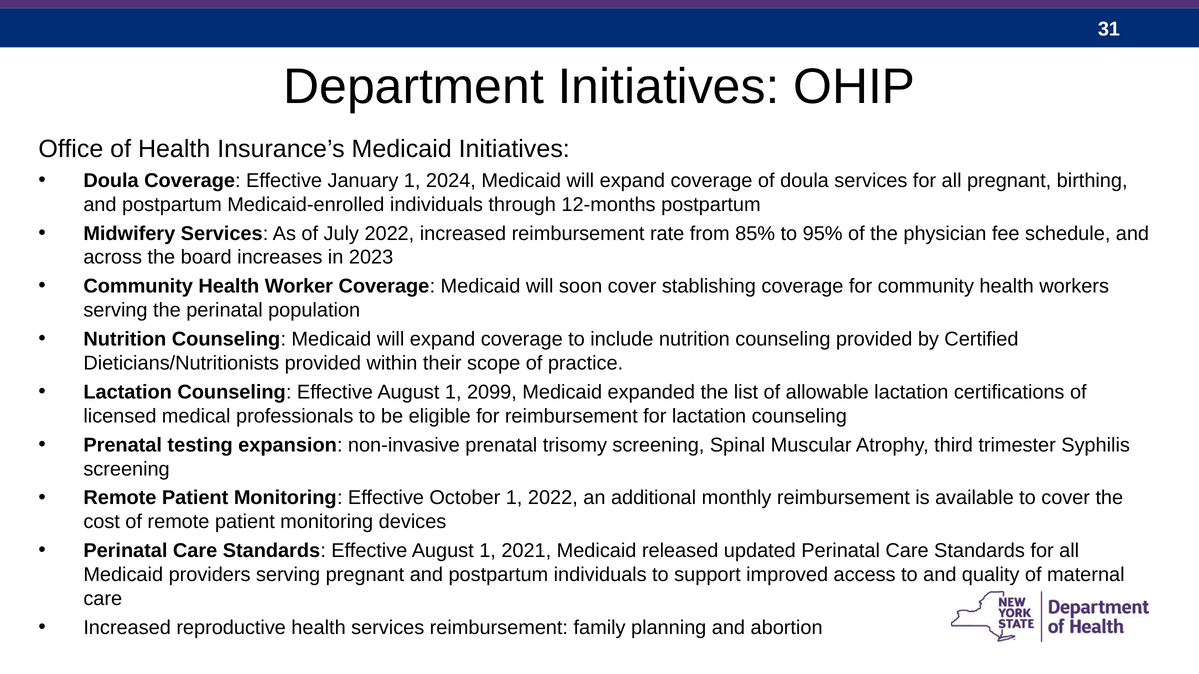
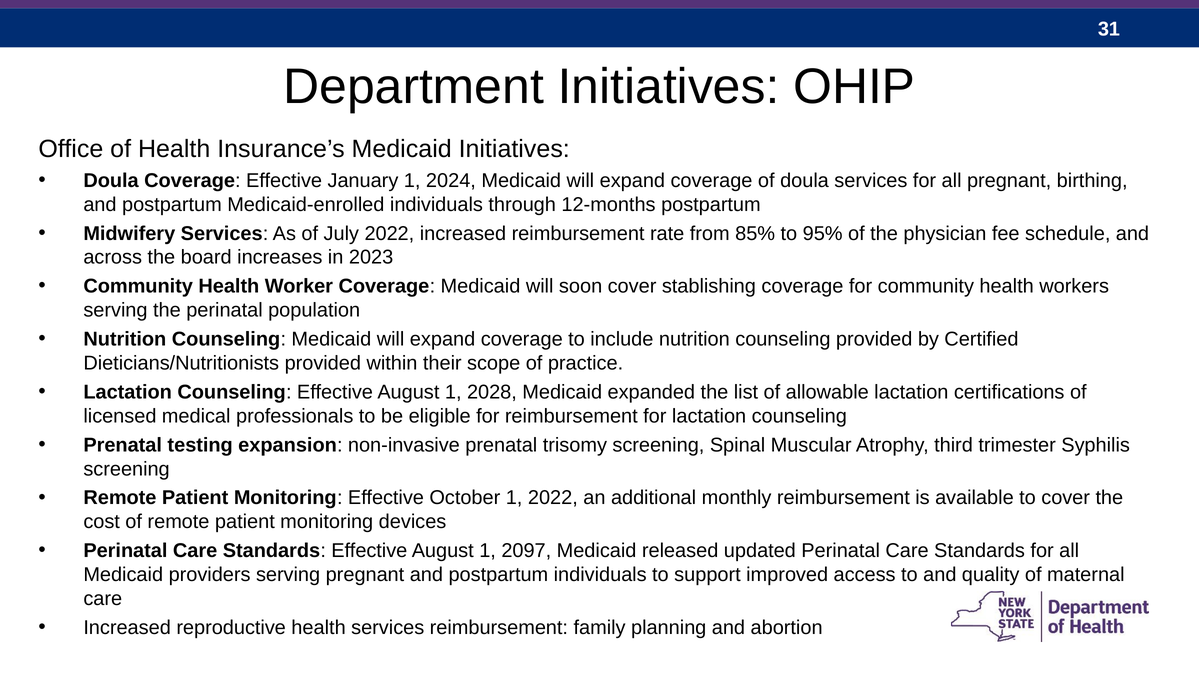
2099: 2099 -> 2028
2021: 2021 -> 2097
